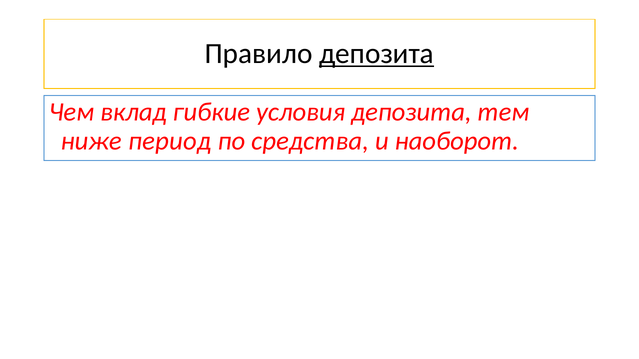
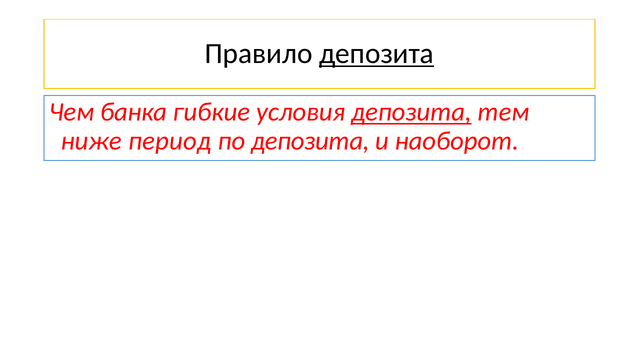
вклад: вклад -> банка
депозита at (411, 112) underline: none -> present
по средства: средства -> депозита
